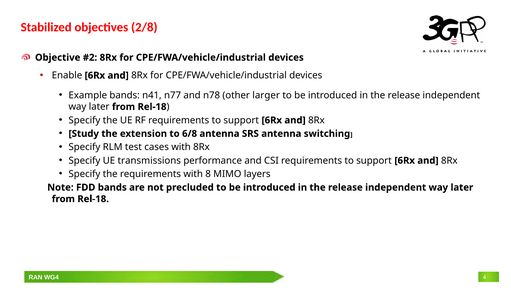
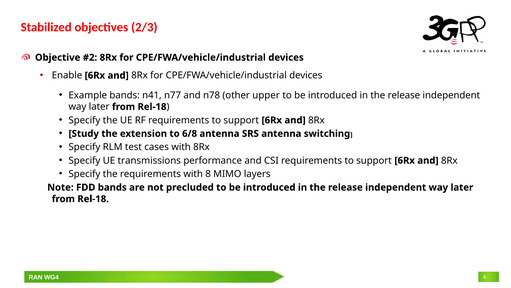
2/8: 2/8 -> 2/3
larger: larger -> upper
